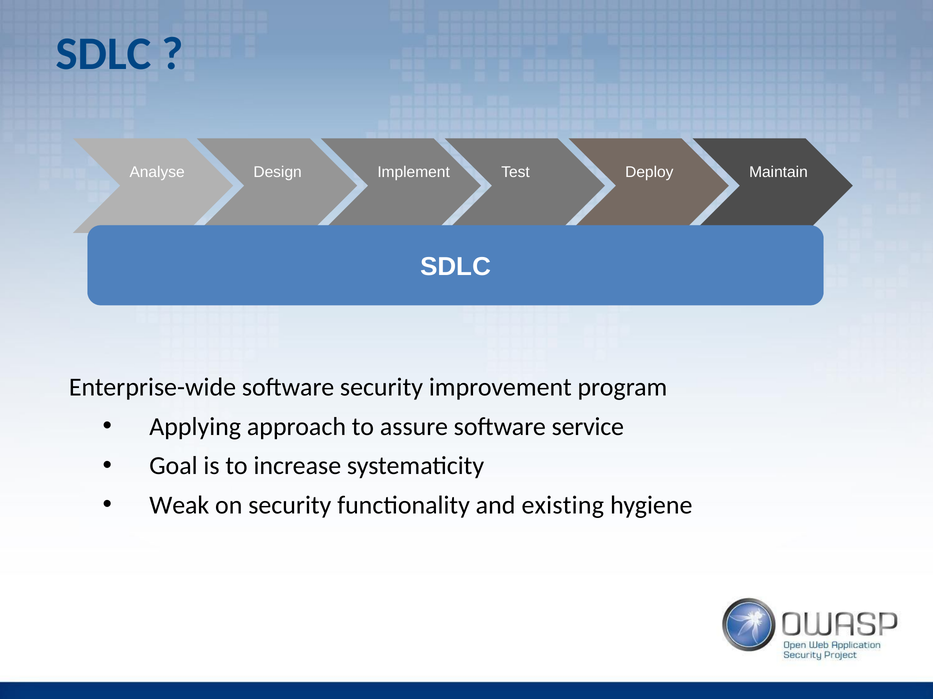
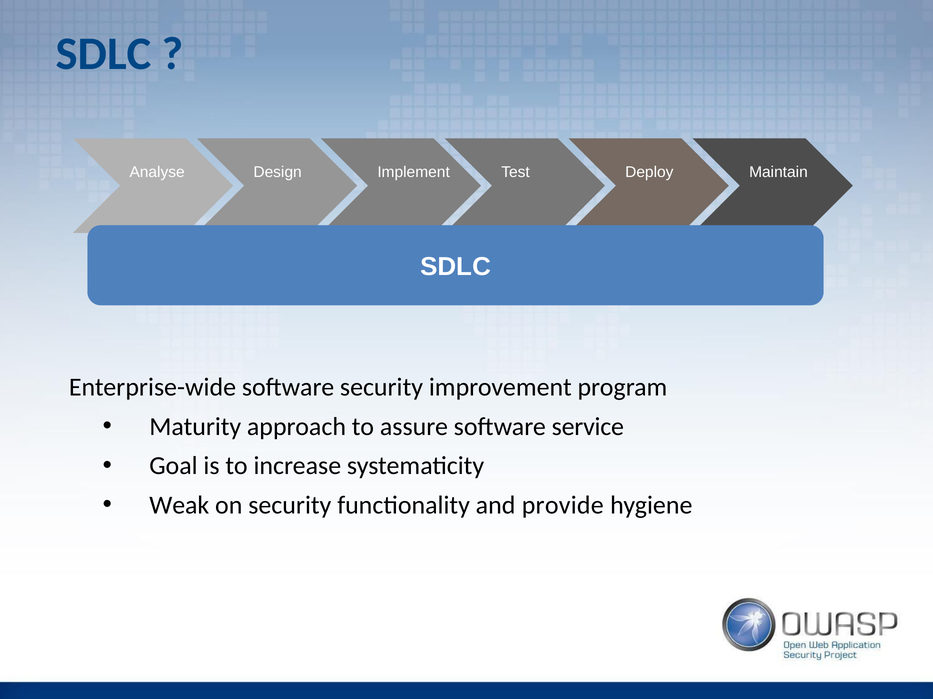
Applying: Applying -> Maturity
existing: existing -> provide
